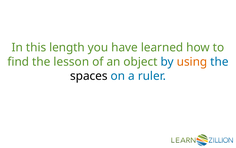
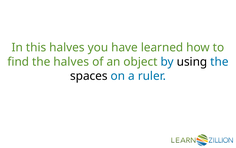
this length: length -> halves
the lesson: lesson -> halves
using colour: orange -> black
